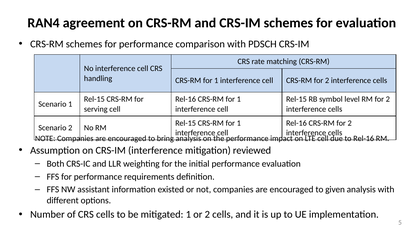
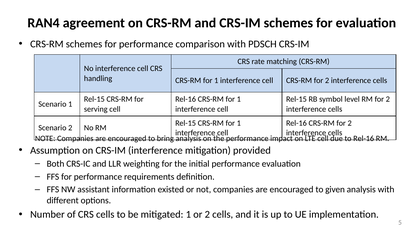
reviewed: reviewed -> provided
